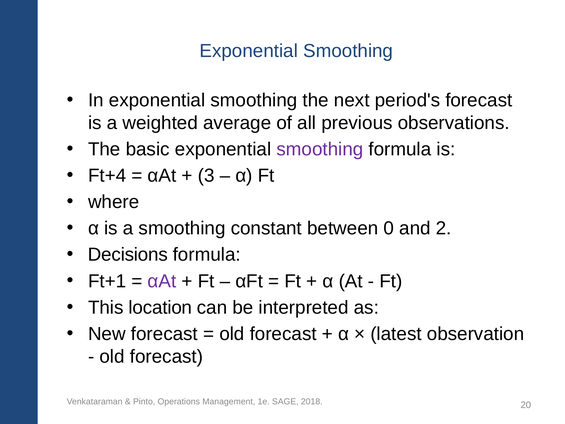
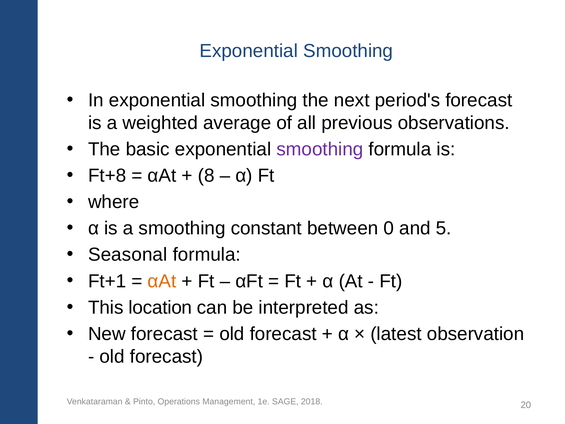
Ft+4: Ft+4 -> Ft+8
3: 3 -> 8
2: 2 -> 5
Decisions: Decisions -> Seasonal
αAt at (162, 281) colour: purple -> orange
